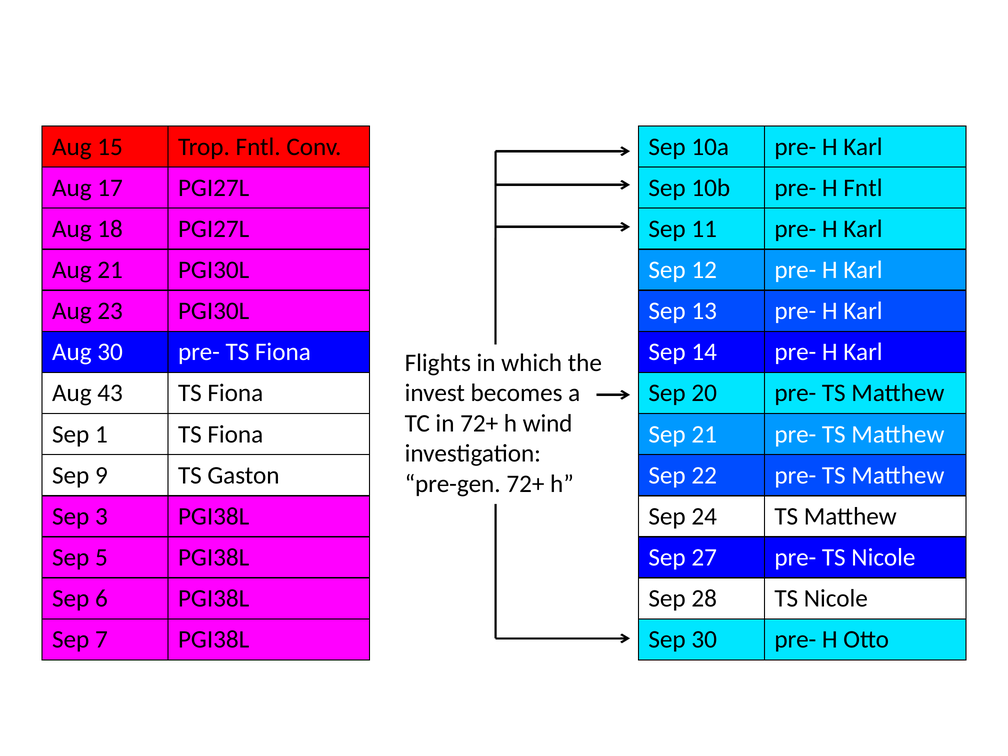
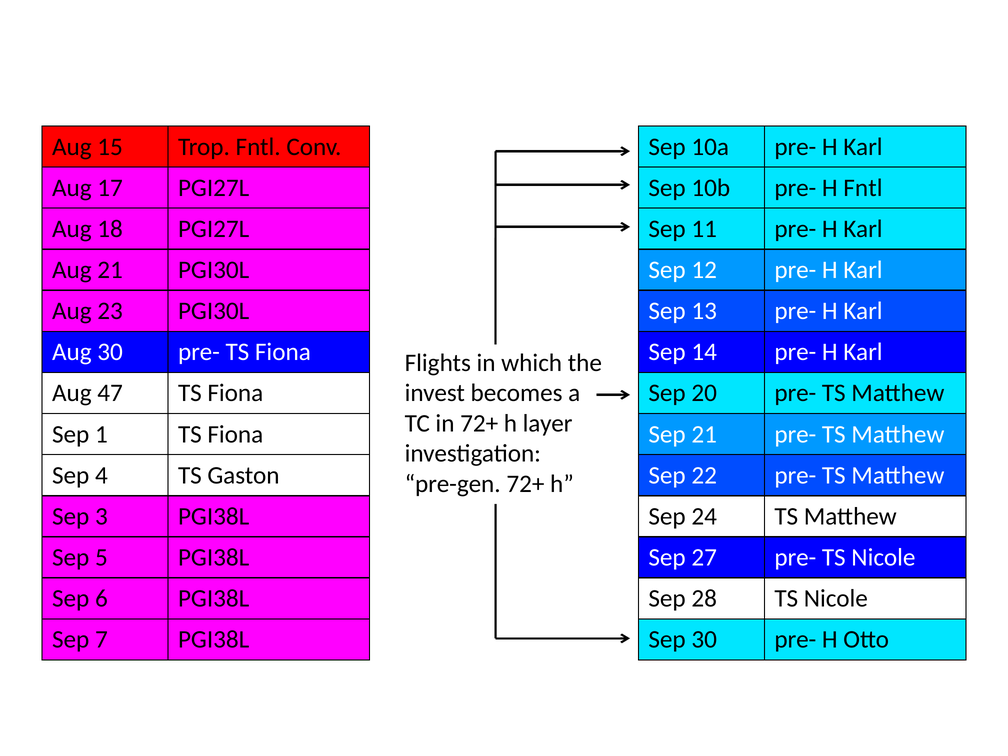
43: 43 -> 47
wind: wind -> layer
9: 9 -> 4
